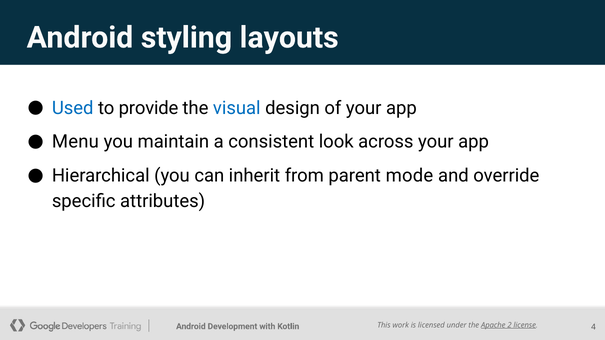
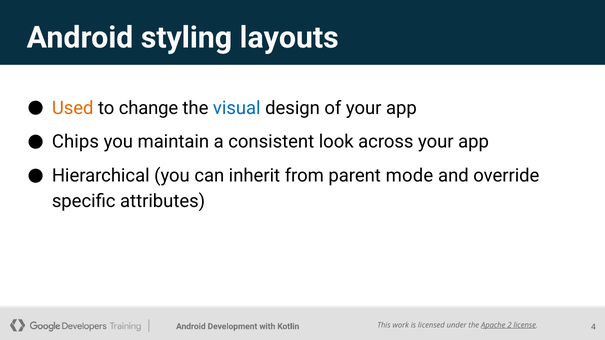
Used colour: blue -> orange
provide: provide -> change
Menu: Menu -> Chips
